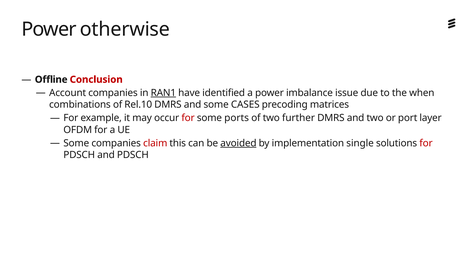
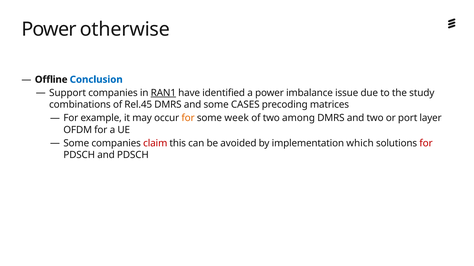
Conclusion colour: red -> blue
Account: Account -> Support
when: when -> study
Rel.10: Rel.10 -> Rel.45
for at (188, 118) colour: red -> orange
ports: ports -> week
further: further -> among
avoided underline: present -> none
single: single -> which
